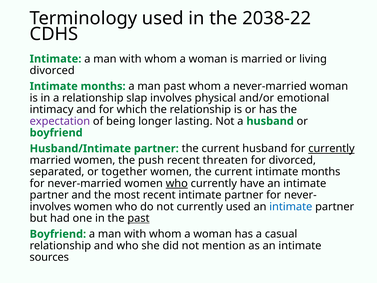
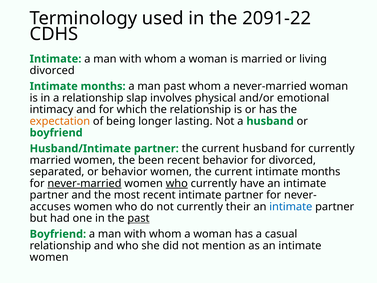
2038-22: 2038-22 -> 2091-22
expectation colour: purple -> orange
currently at (331, 148) underline: present -> none
push: push -> been
recent threaten: threaten -> behavior
or together: together -> behavior
never-married at (84, 183) underline: none -> present
involves at (50, 206): involves -> accuses
currently used: used -> their
sources at (49, 257): sources -> women
